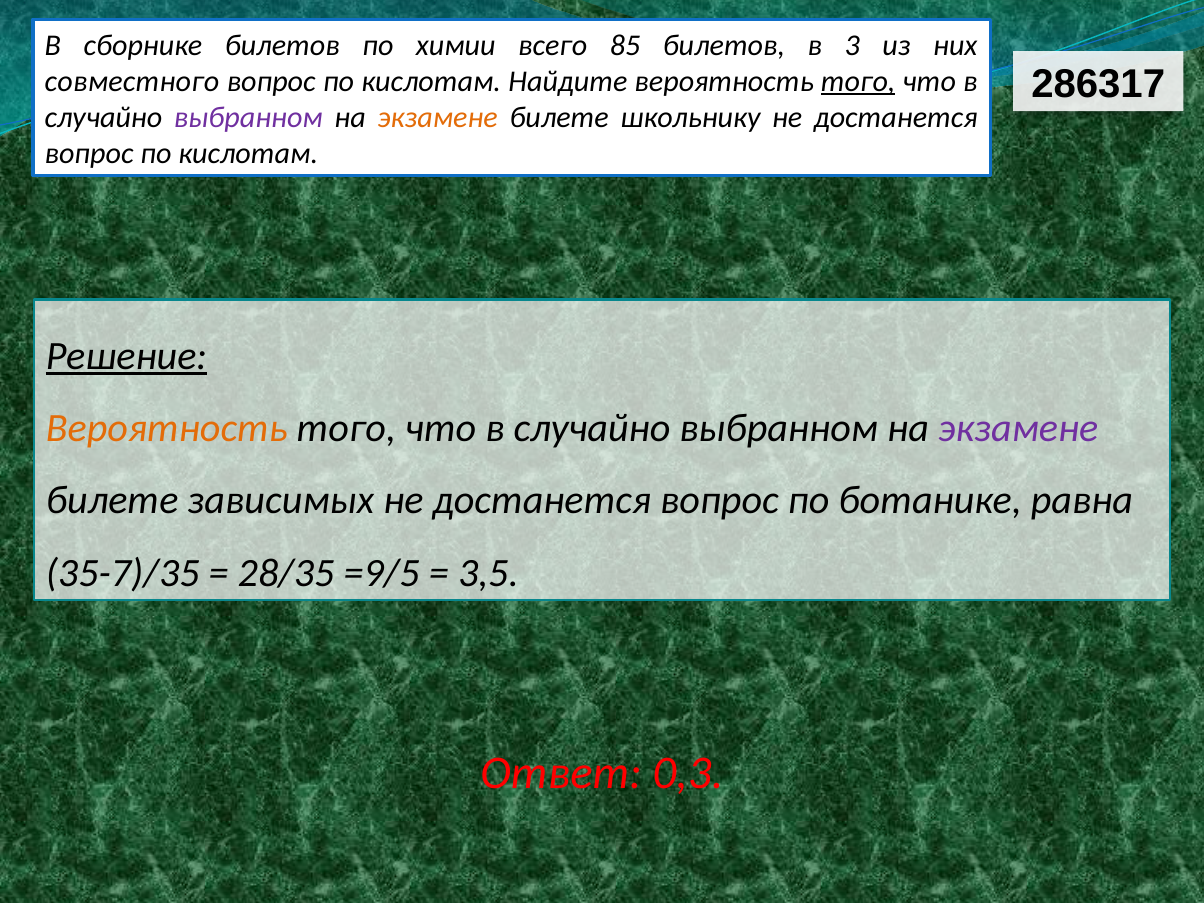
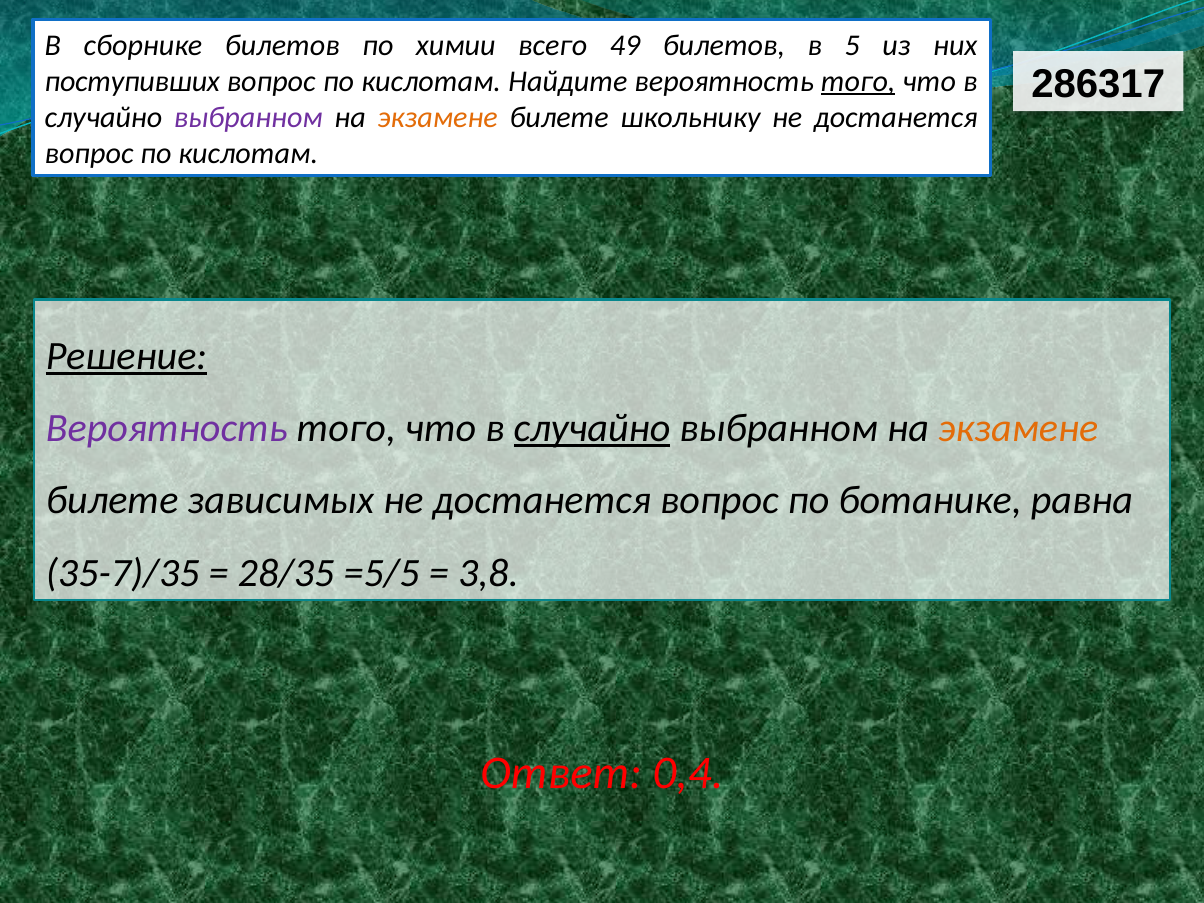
85: 85 -> 49
3: 3 -> 5
совместного: совместного -> поступивших
Вероятность at (167, 428) colour: orange -> purple
случайно at (592, 428) underline: none -> present
экзамене at (1018, 428) colour: purple -> orange
=9/5: =9/5 -> =5/5
3,5: 3,5 -> 3,8
0,3: 0,3 -> 0,4
